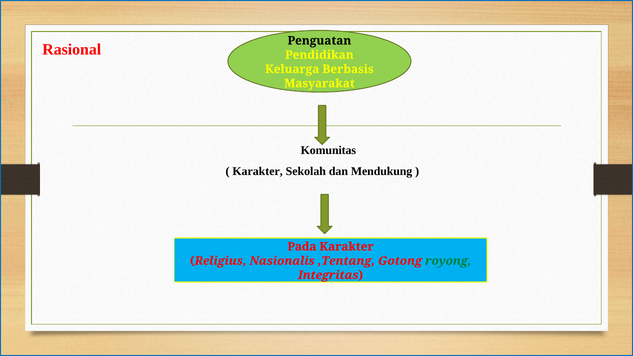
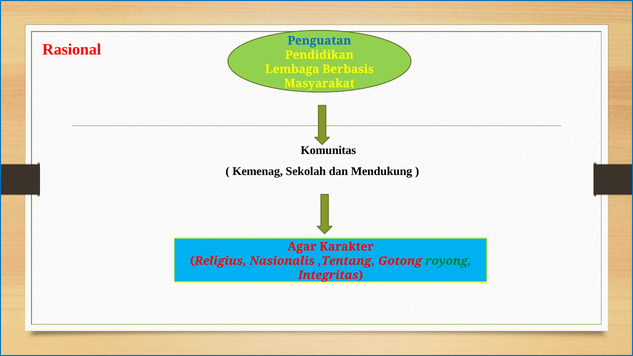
Penguatan colour: black -> blue
Keluarga: Keluarga -> Lembaga
Karakter at (258, 171): Karakter -> Kemenag
Pada: Pada -> Agar
